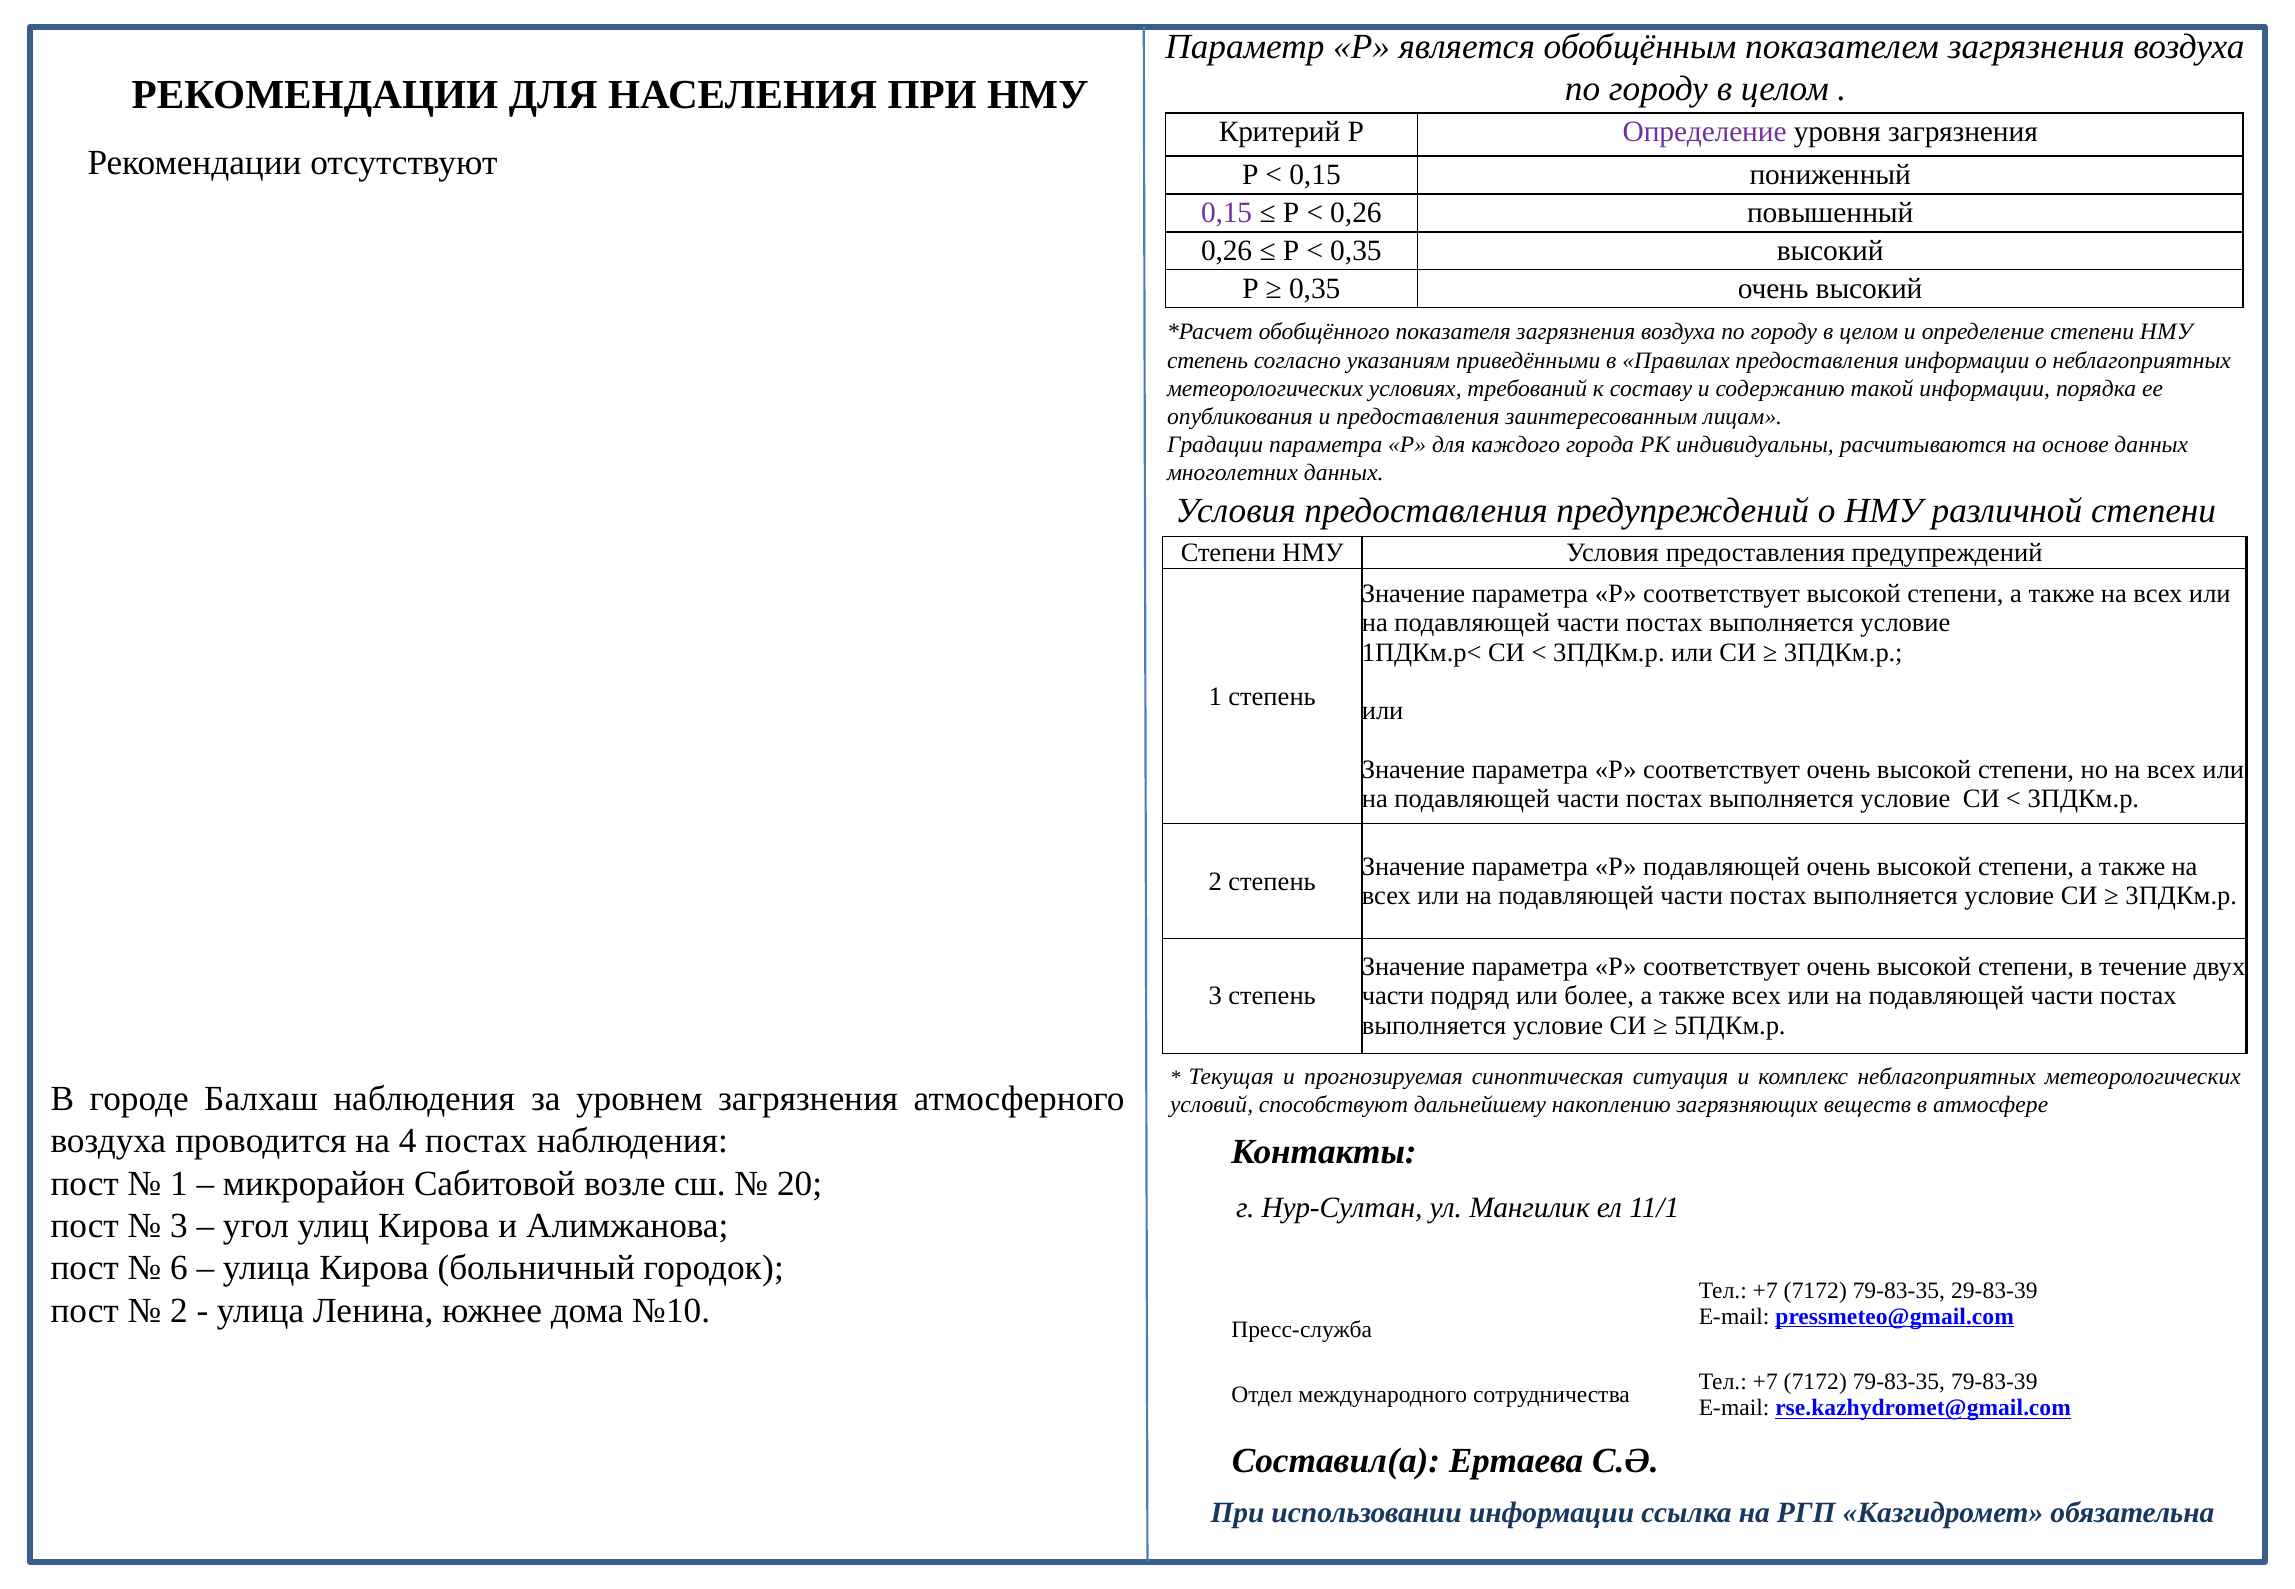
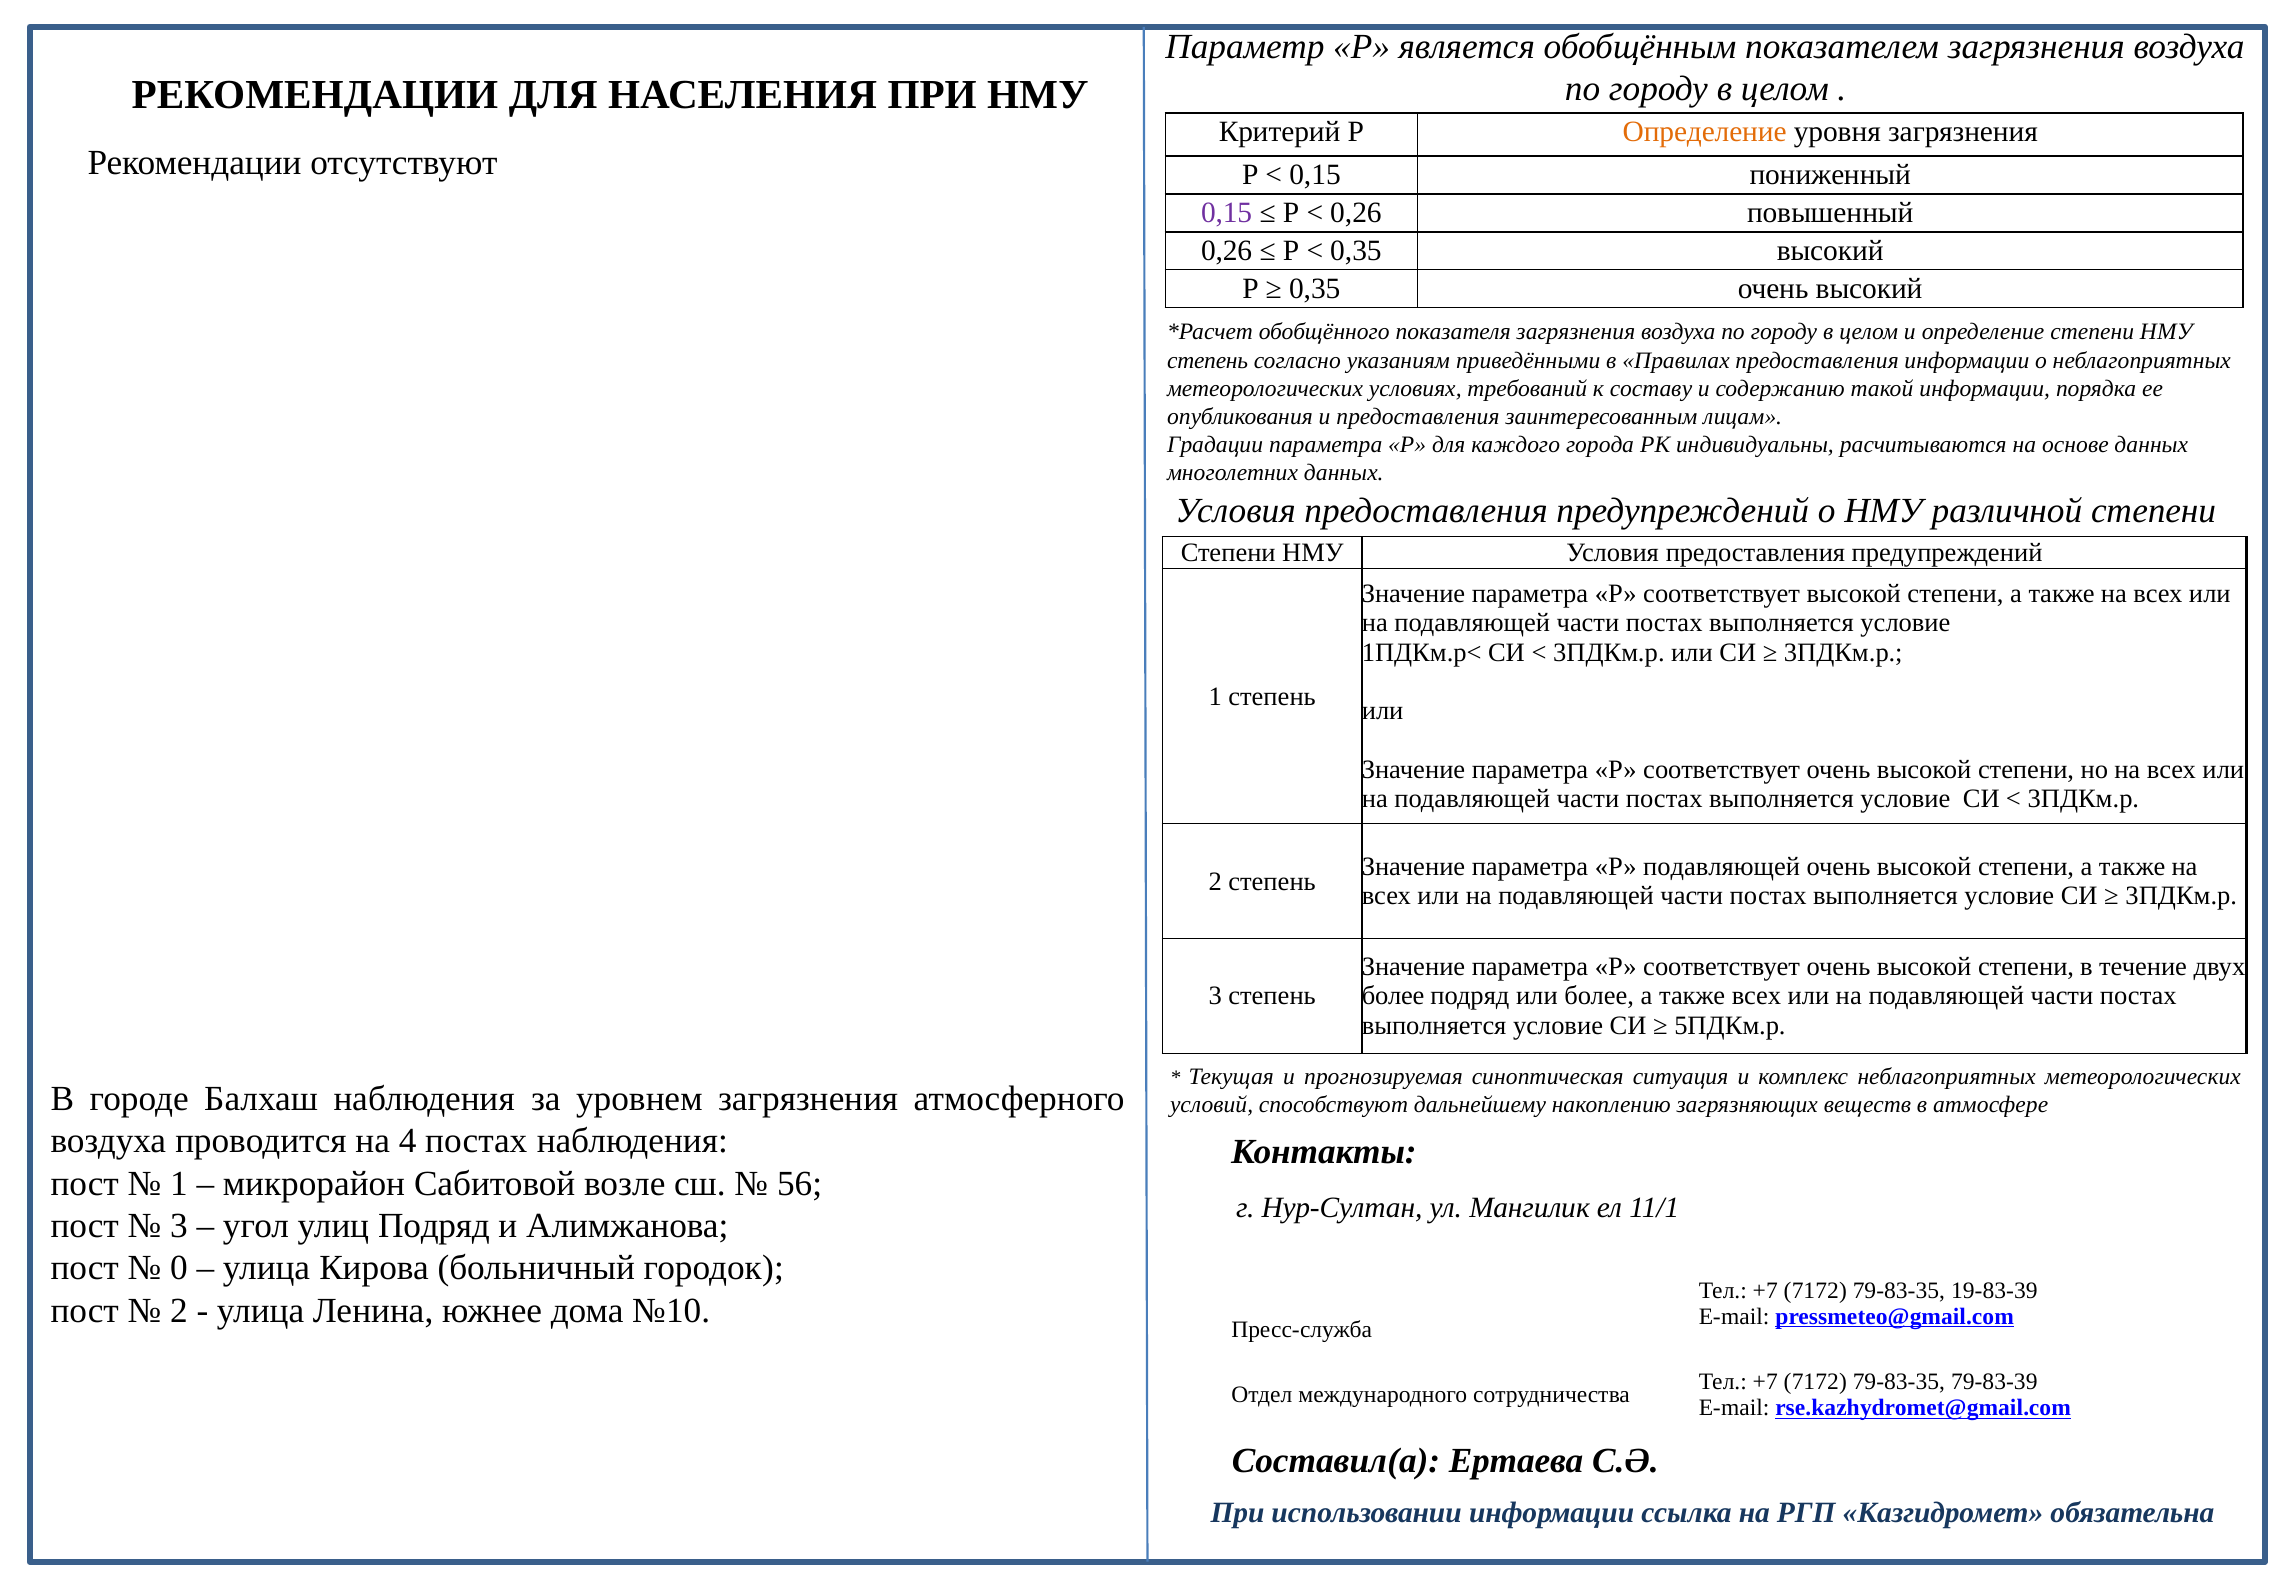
Определение at (1705, 132) colour: purple -> orange
части at (1393, 996): части -> более
20: 20 -> 56
улиц Кирова: Кирова -> Подряд
6: 6 -> 0
29-83-39: 29-83-39 -> 19-83-39
